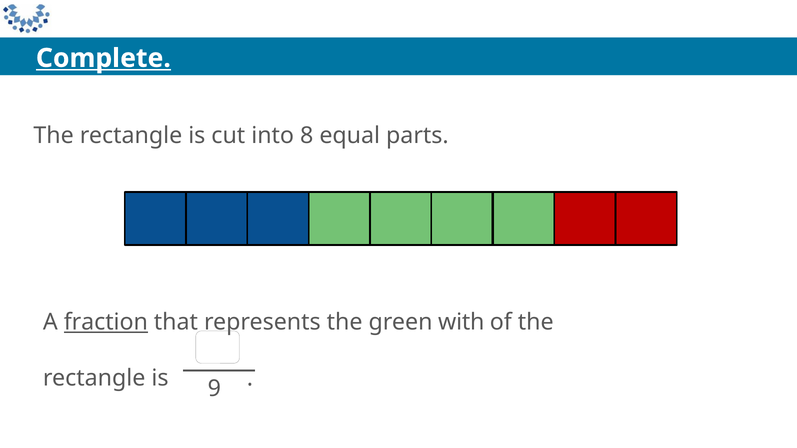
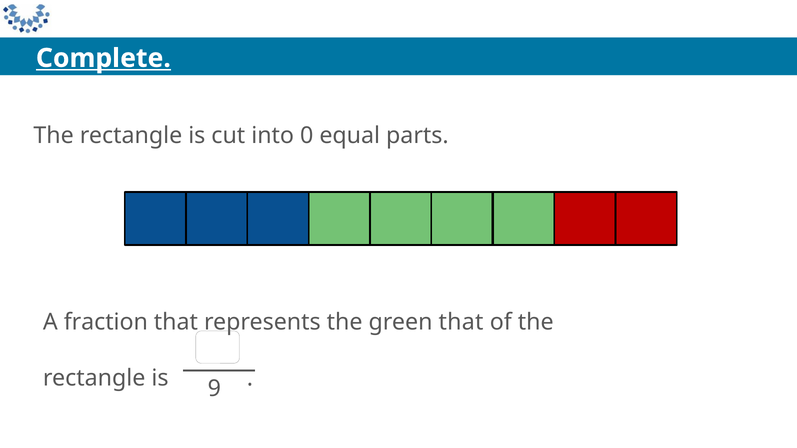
8: 8 -> 0
fraction underline: present -> none
green with: with -> that
